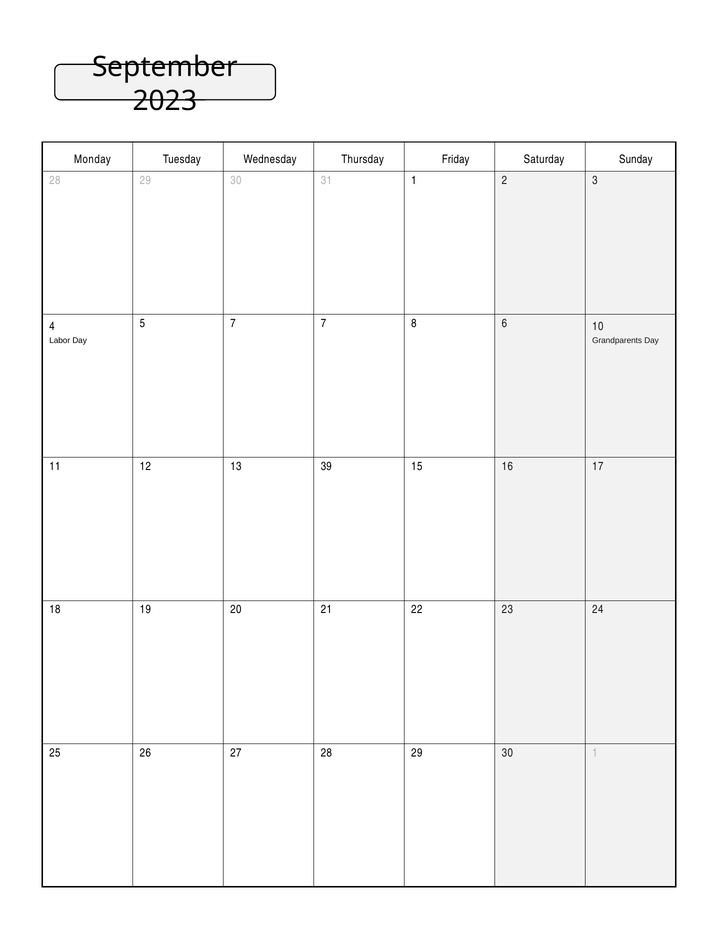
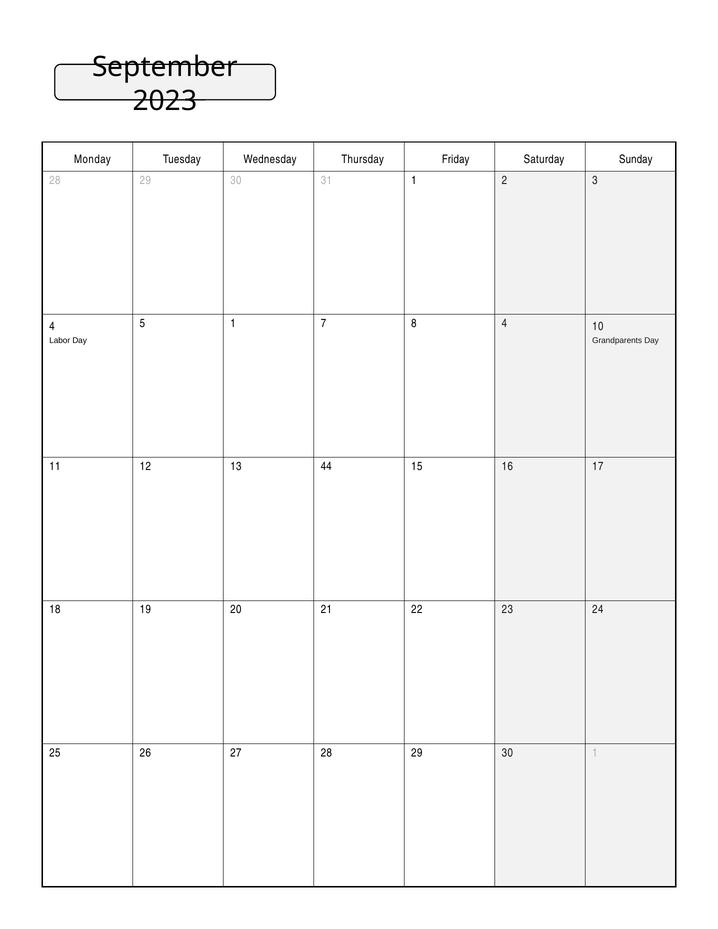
5 7: 7 -> 1
8 6: 6 -> 4
39: 39 -> 44
